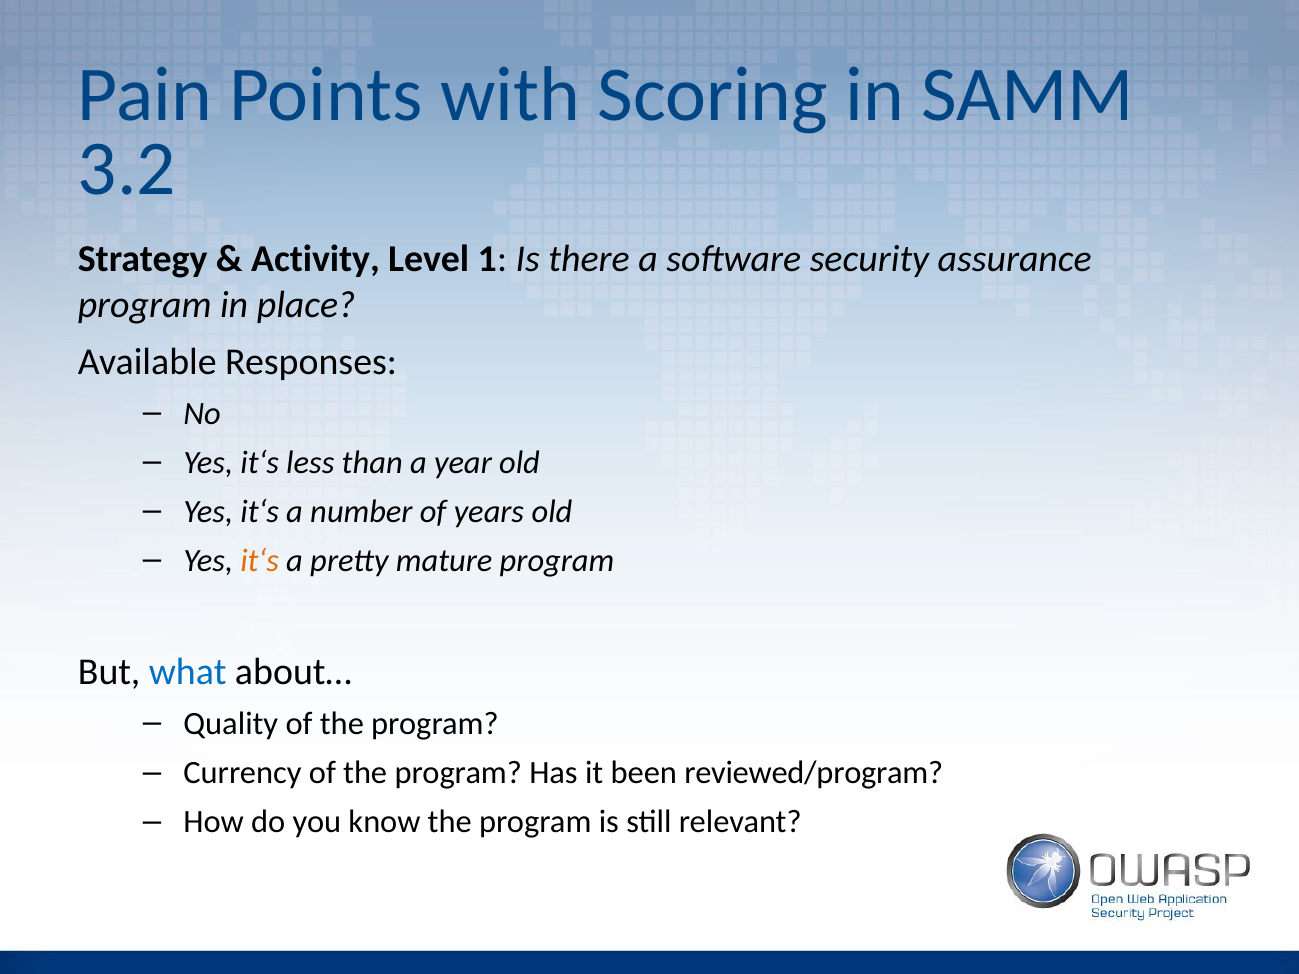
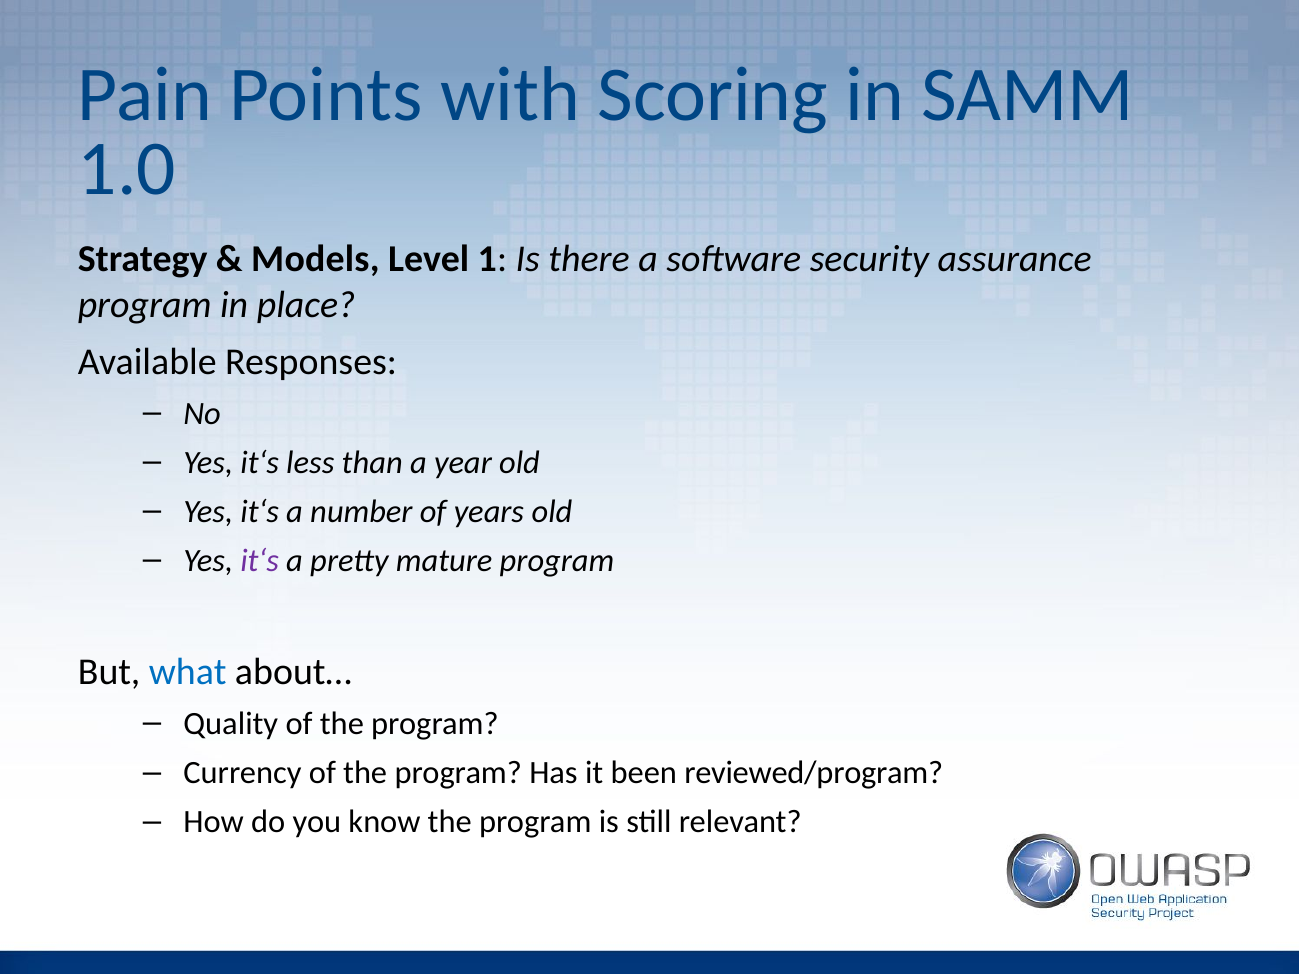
3.2: 3.2 -> 1.0
Activity: Activity -> Models
it‘s at (260, 561) colour: orange -> purple
